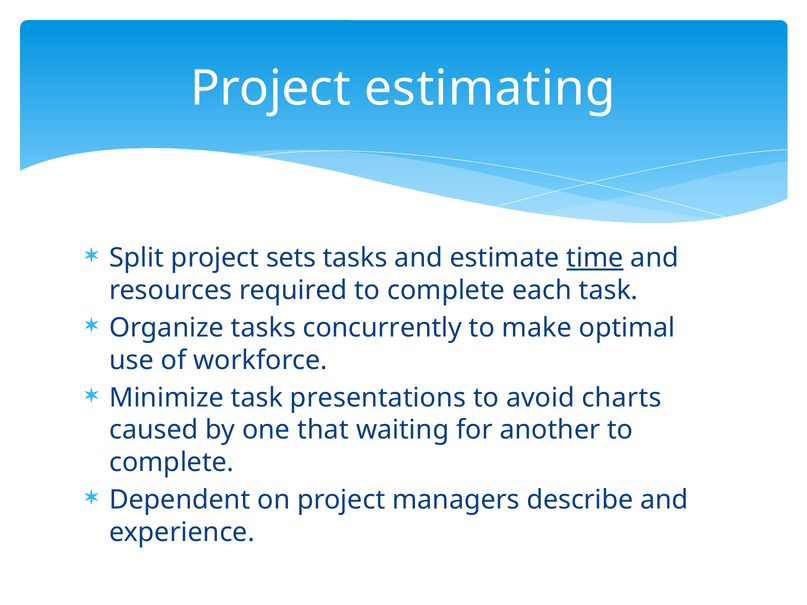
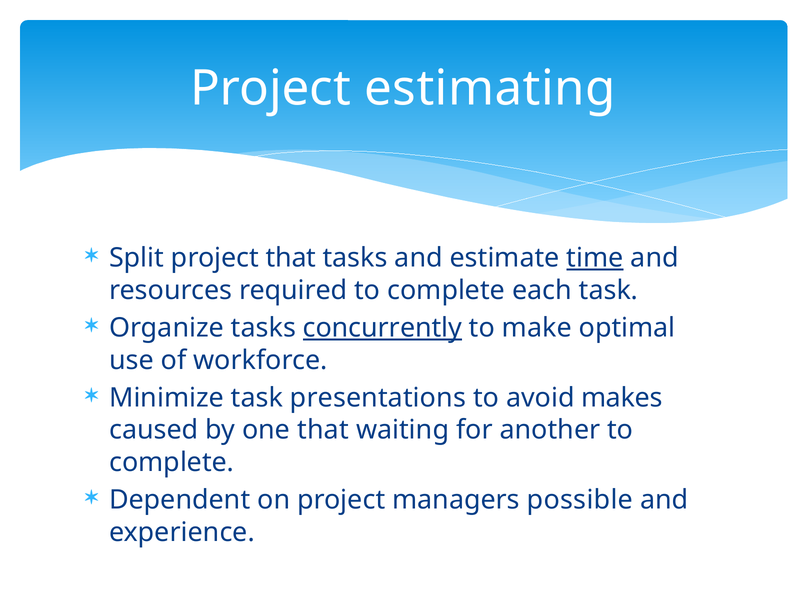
project sets: sets -> that
concurrently underline: none -> present
charts: charts -> makes
describe: describe -> possible
